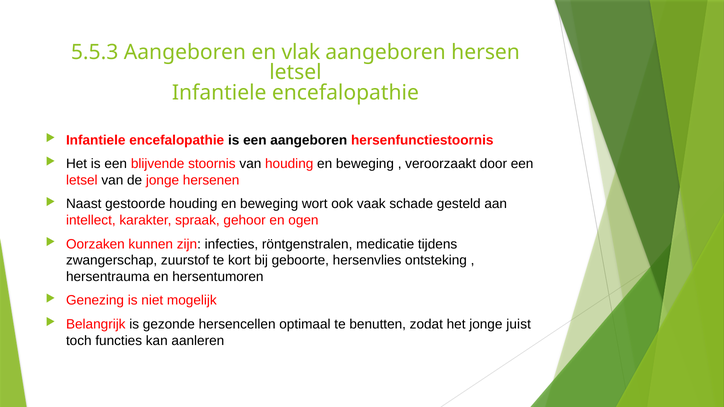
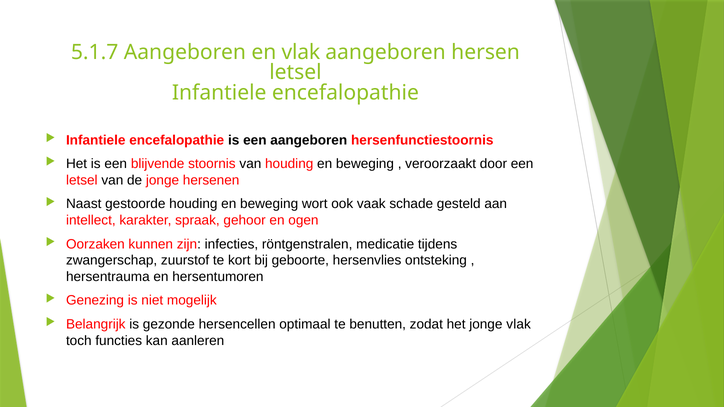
5.5.3: 5.5.3 -> 5.1.7
jonge juist: juist -> vlak
